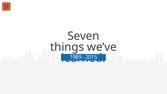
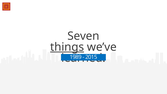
things underline: none -> present
